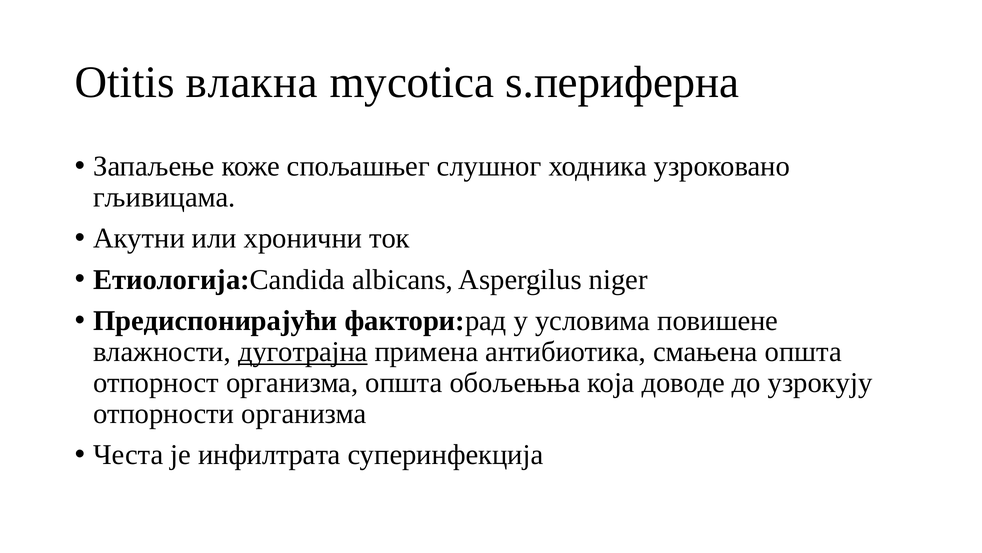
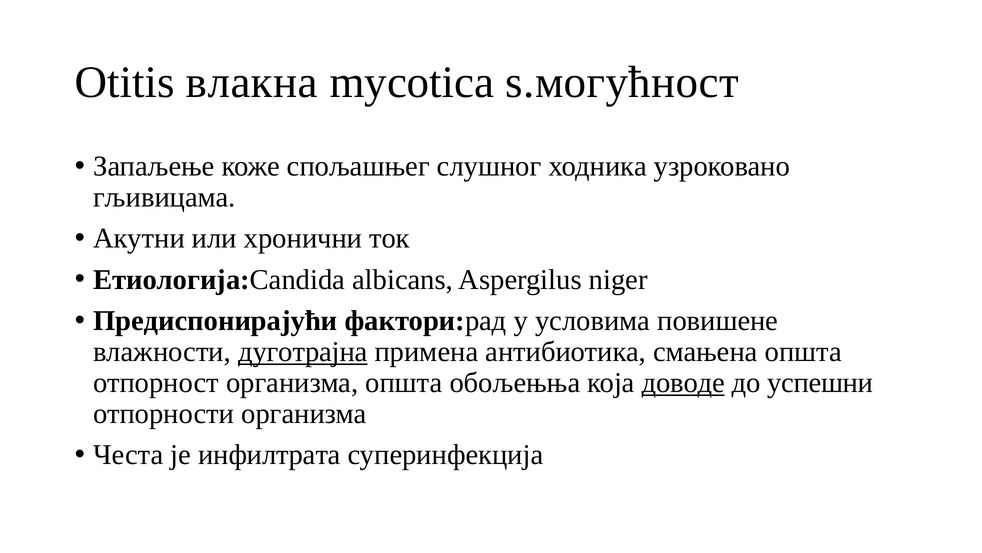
s.периферна: s.периферна -> s.могућност
доводе underline: none -> present
узрокују: узрокују -> успешни
